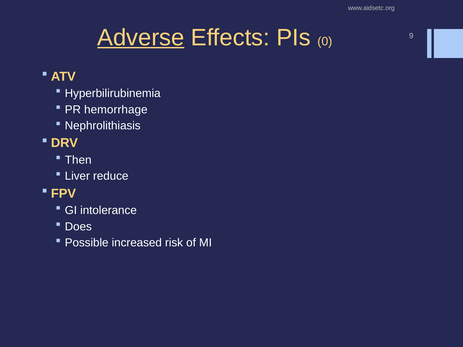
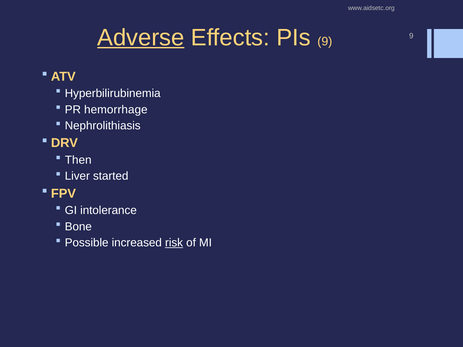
PIs 0: 0 -> 9
reduce: reduce -> started
Does: Does -> Bone
risk underline: none -> present
